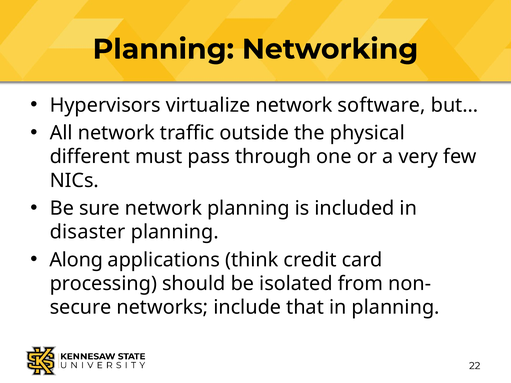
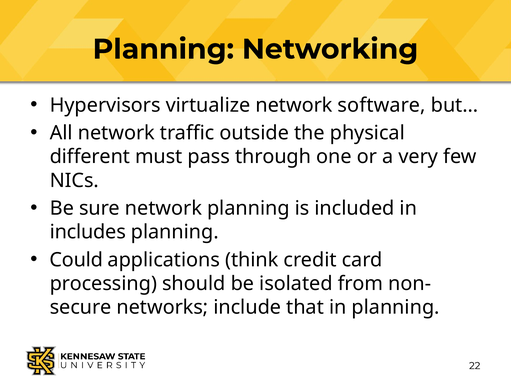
disaster: disaster -> includes
Along: Along -> Could
